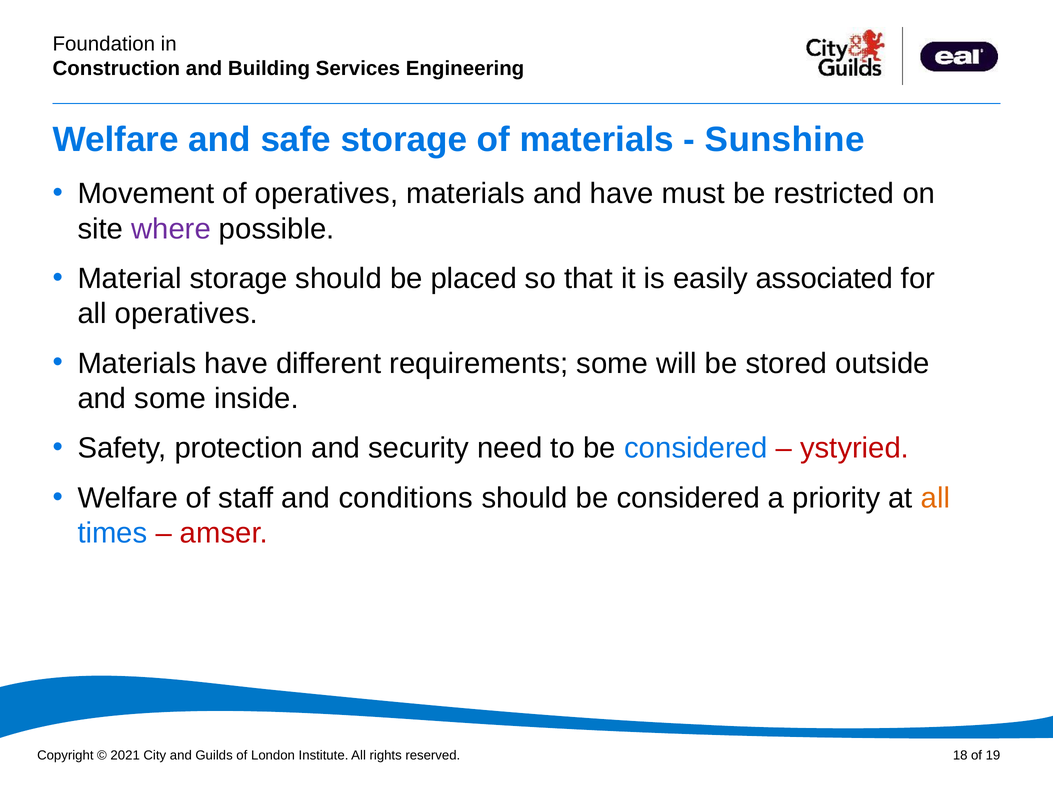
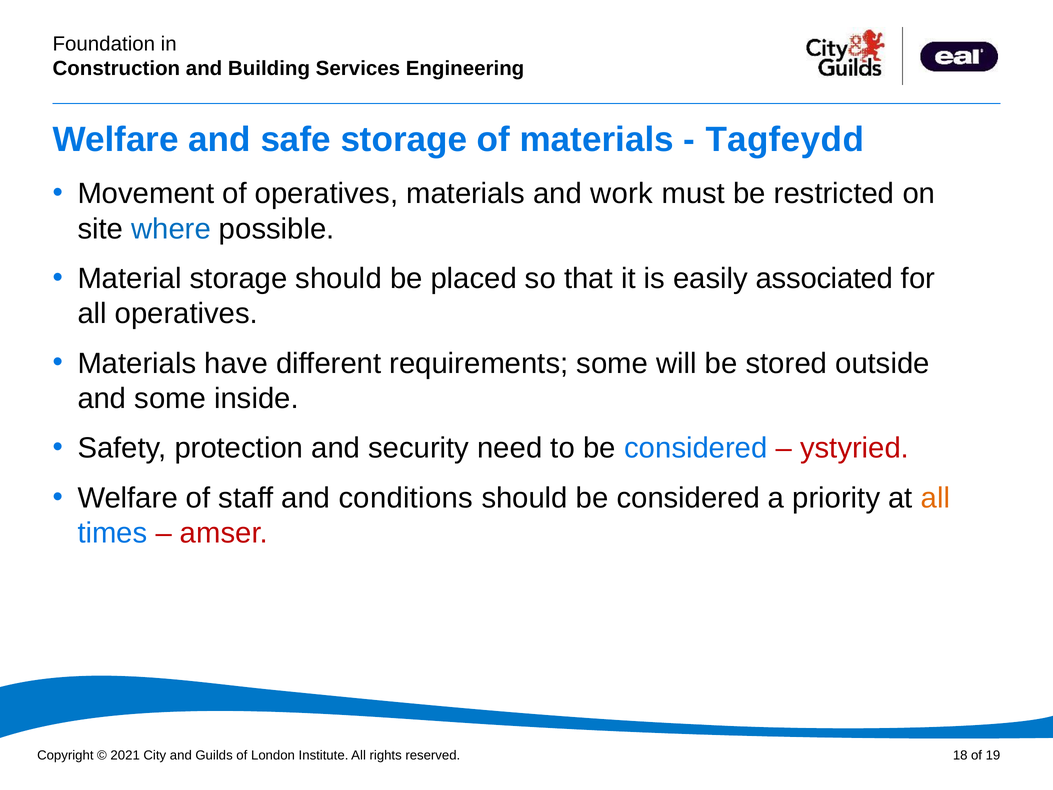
Sunshine: Sunshine -> Tagfeydd
and have: have -> work
where colour: purple -> blue
